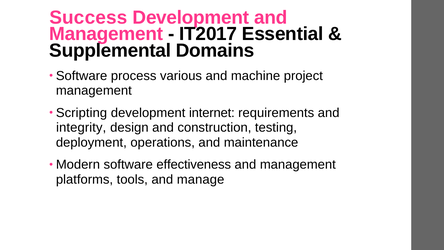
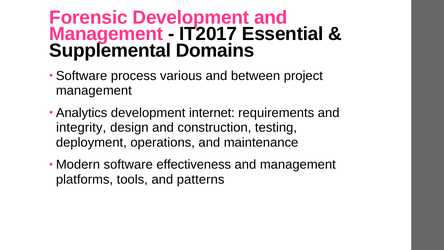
Success: Success -> Forensic
machine: machine -> between
Scripting: Scripting -> Analytics
manage: manage -> patterns
